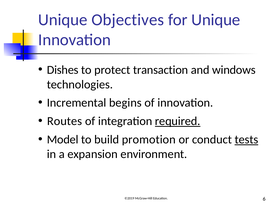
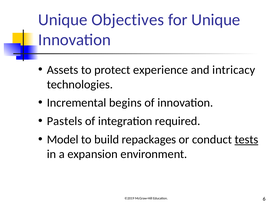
Dishes: Dishes -> Assets
transaction: transaction -> experience
windows: windows -> intricacy
Routes: Routes -> Pastels
required underline: present -> none
promotion: promotion -> repackages
